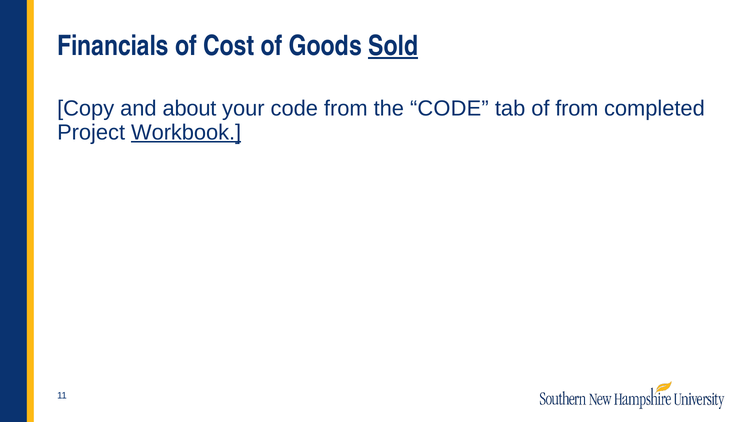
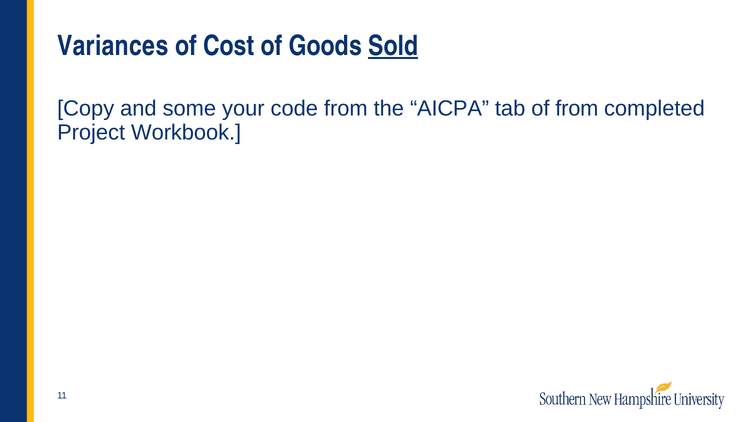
Financials: Financials -> Variances
about: about -> some
the CODE: CODE -> AICPA
Workbook underline: present -> none
